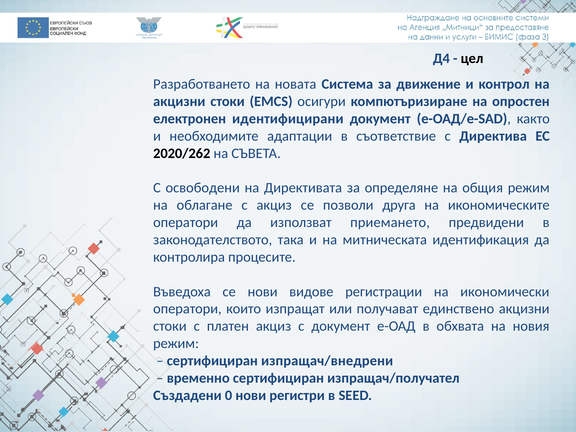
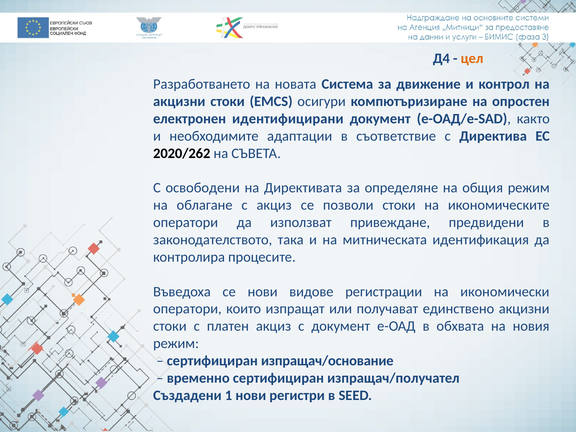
цел colour: black -> orange
позволи друга: друга -> стоки
приемането: приемането -> привеждане
изпращач/внедрени: изпращач/внедрени -> изпращач/основание
0: 0 -> 1
